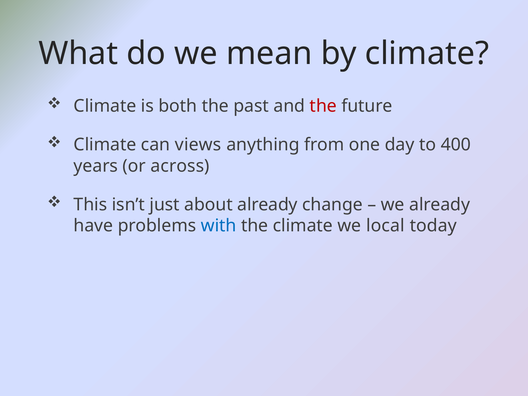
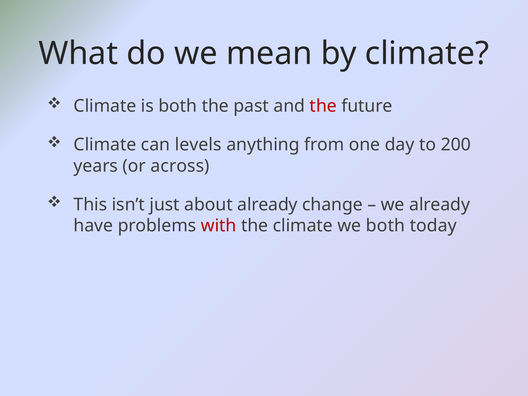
views: views -> levels
400: 400 -> 200
with colour: blue -> red
we local: local -> both
